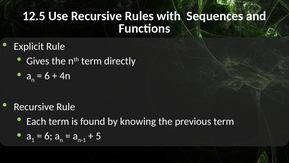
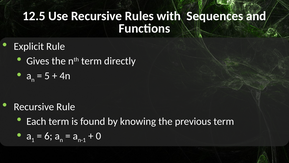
6 at (47, 76): 6 -> 5
5: 5 -> 0
